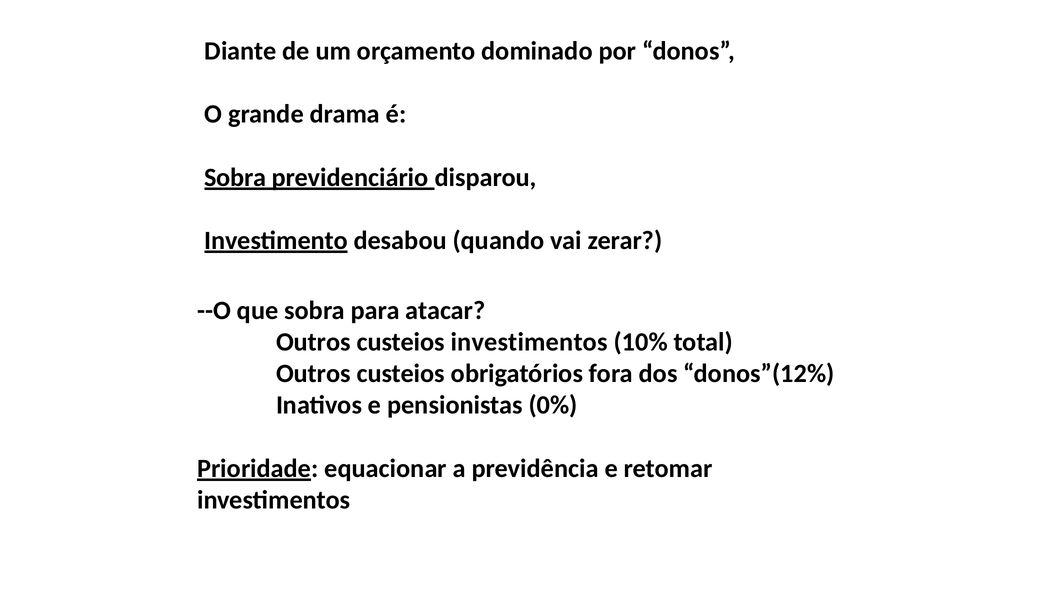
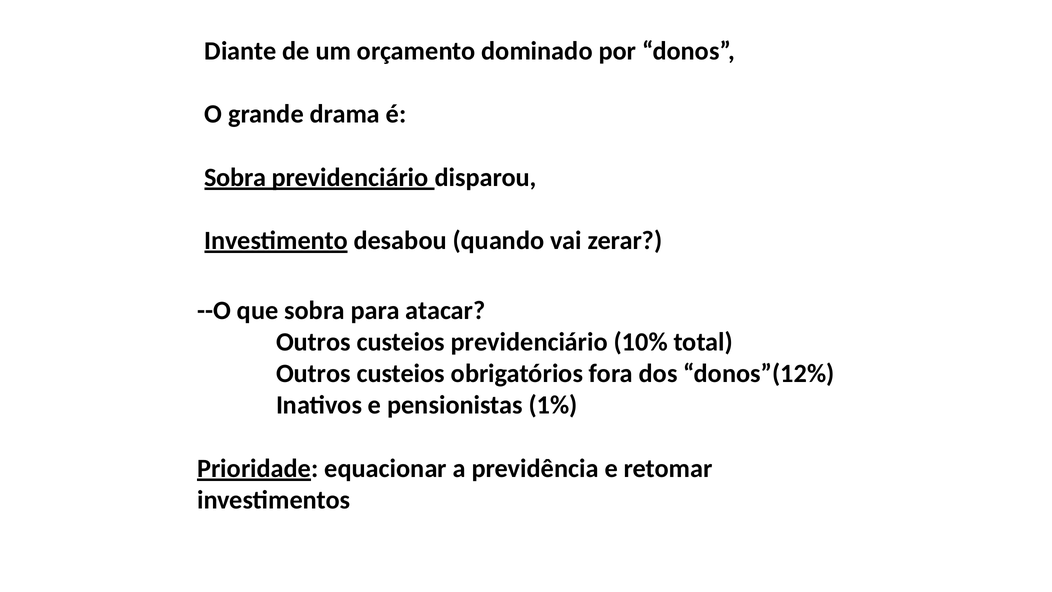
custeios investimentos: investimentos -> previdenciário
0%: 0% -> 1%
